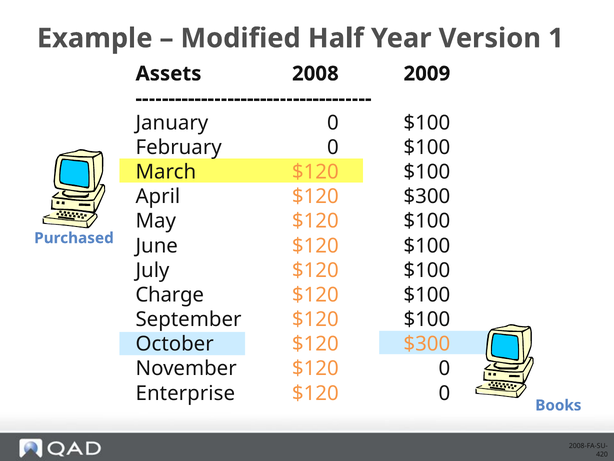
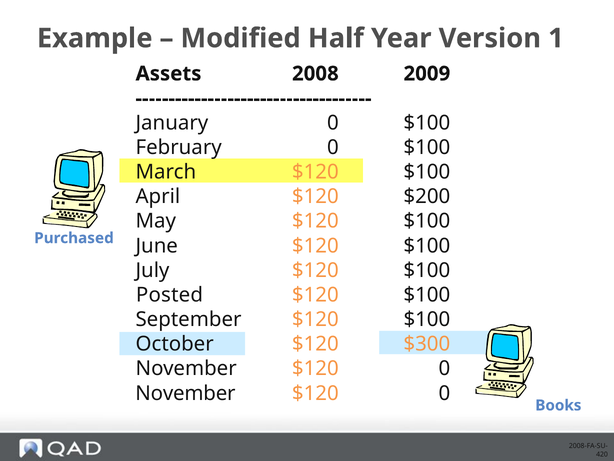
April $120 $300: $300 -> $200
Charge: Charge -> Posted
Enterprise at (185, 393): Enterprise -> November
